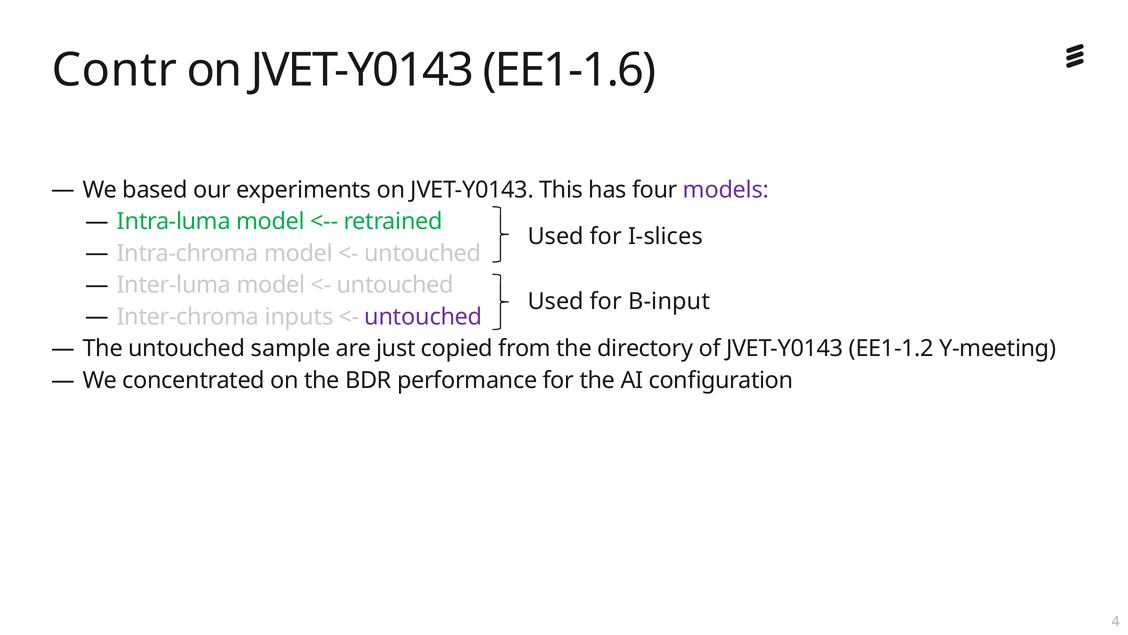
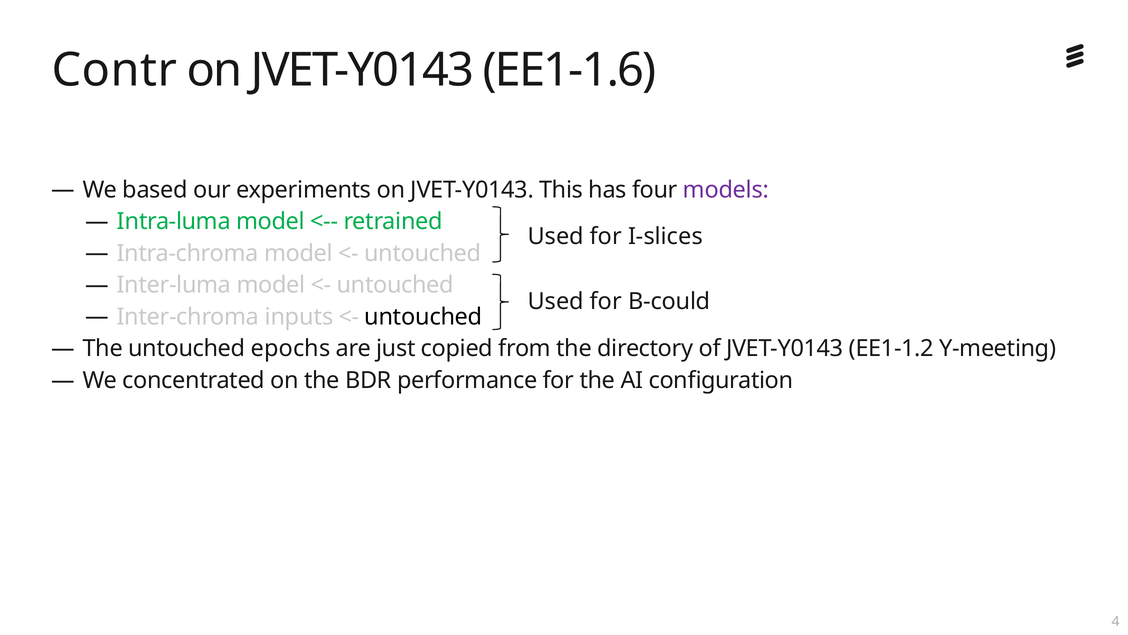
B-input: B-input -> B-could
untouched at (423, 317) colour: purple -> black
sample: sample -> epochs
